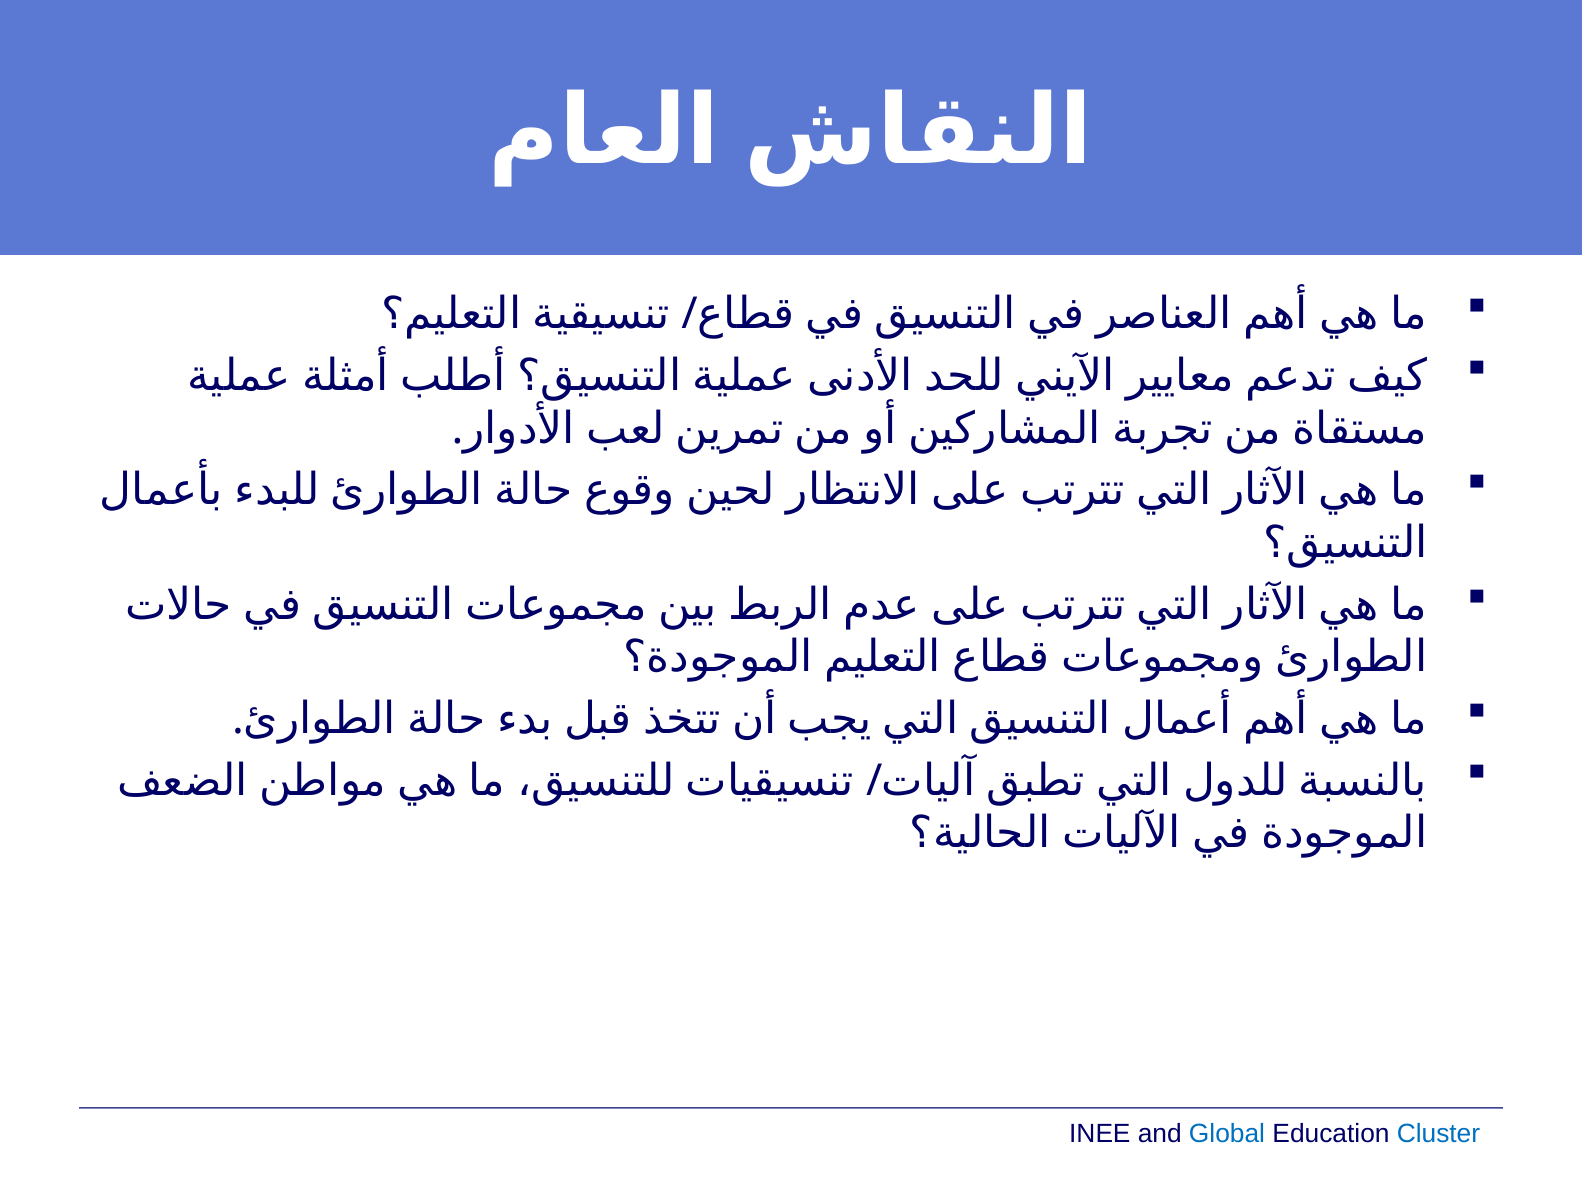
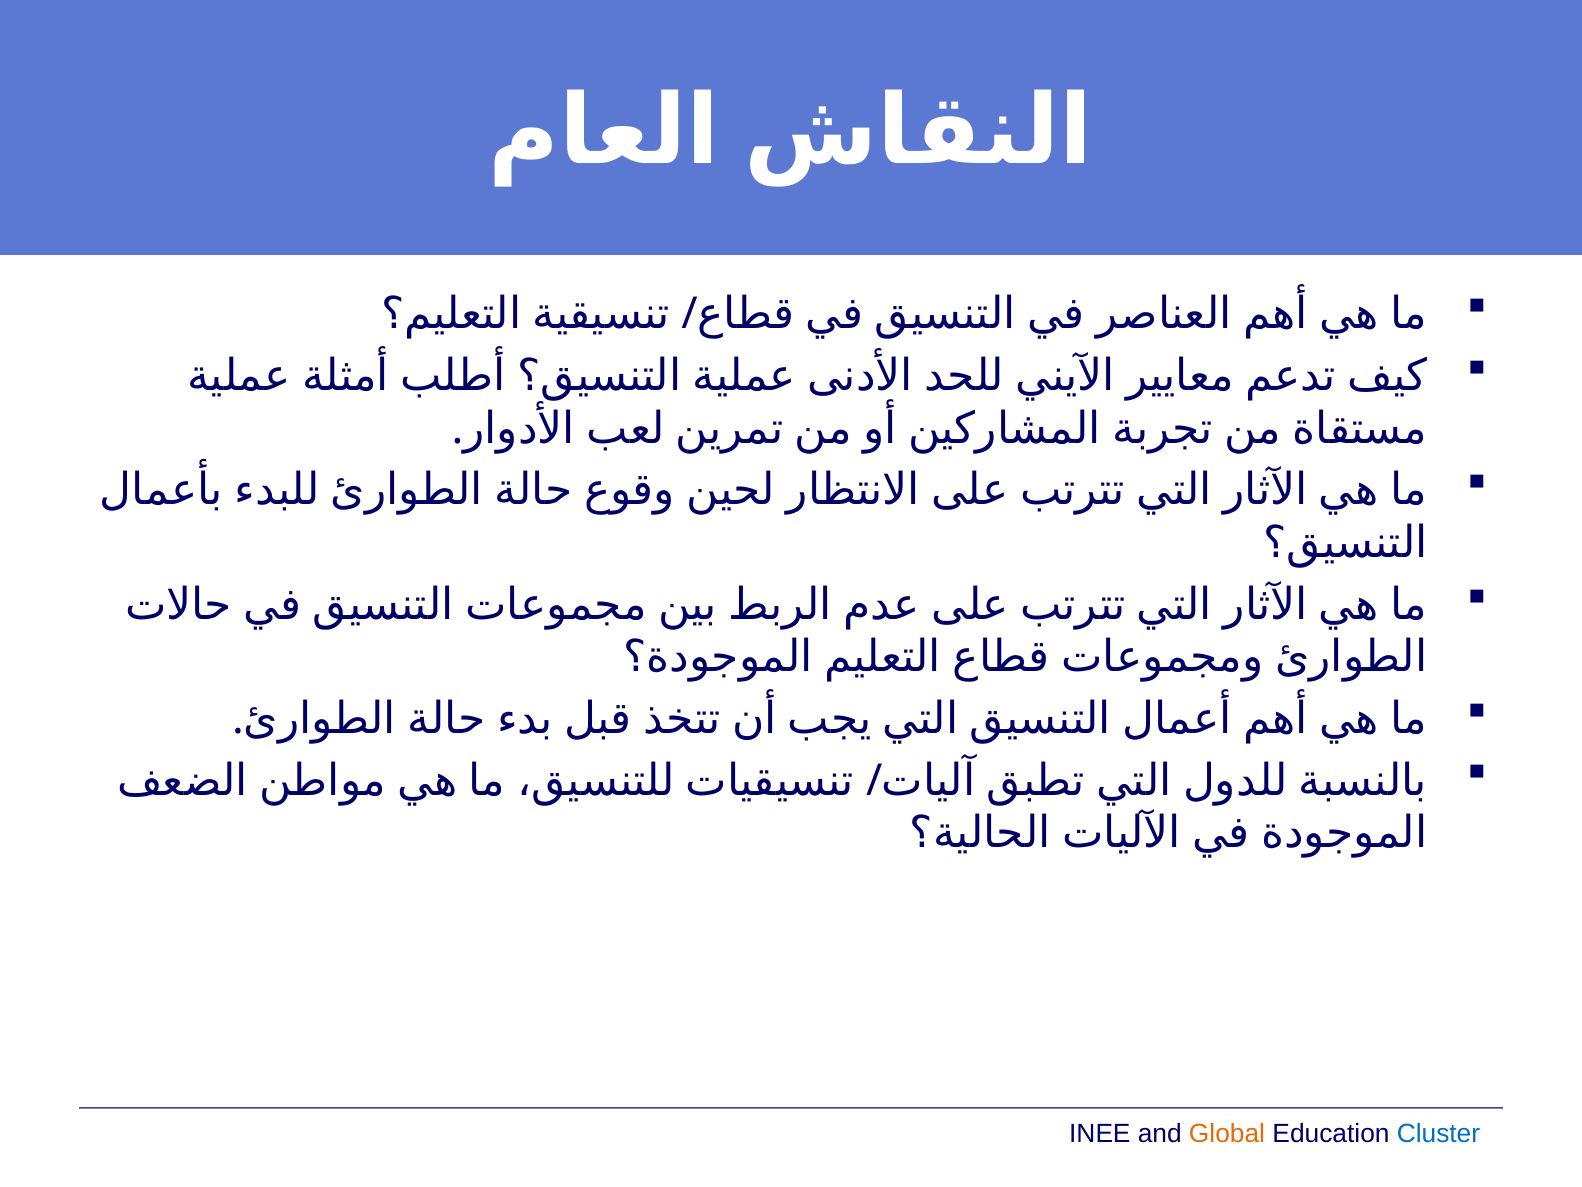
Global colour: blue -> orange
